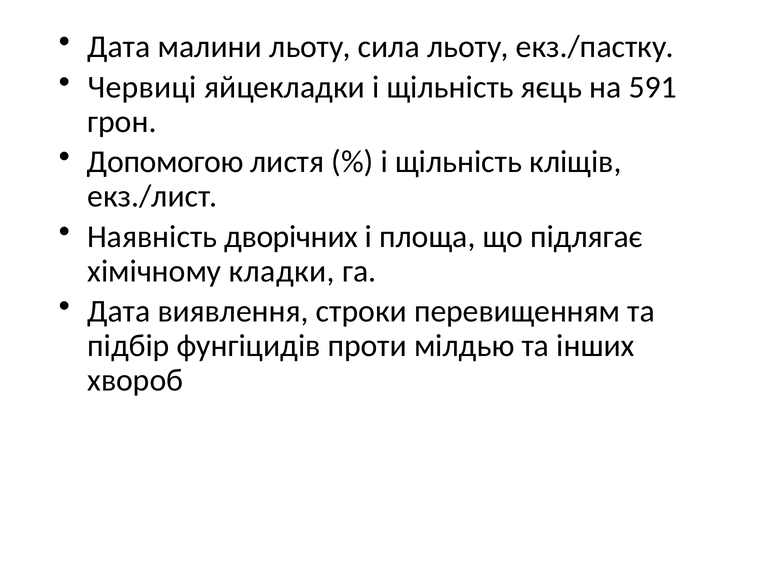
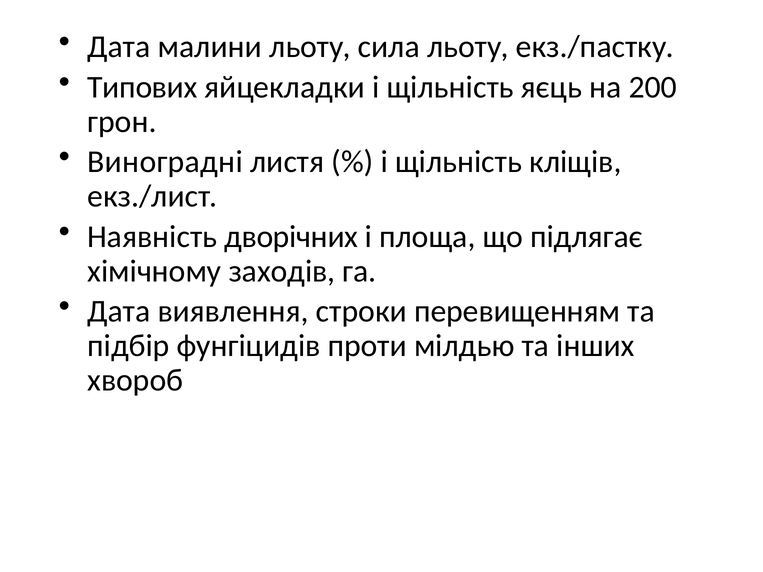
Червиці: Червиці -> Типових
591: 591 -> 200
Допомогою: Допомогою -> Виноградні
кладки: кладки -> заходів
